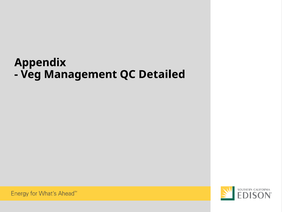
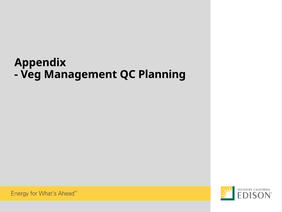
Detailed: Detailed -> Planning
